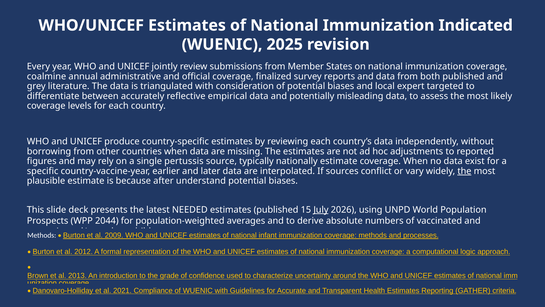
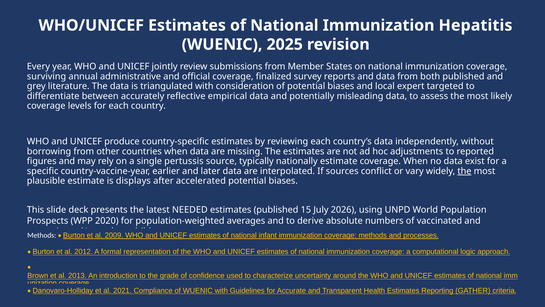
Indicated: Indicated -> Hepatitis
coalmine: coalmine -> surviving
because: because -> displays
understand: understand -> accelerated
July underline: present -> none
2044: 2044 -> 2020
